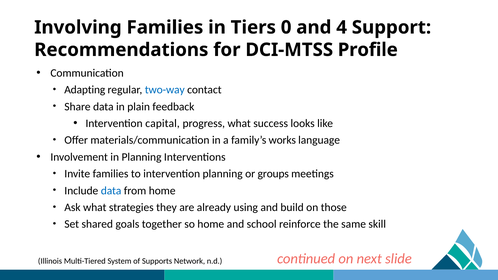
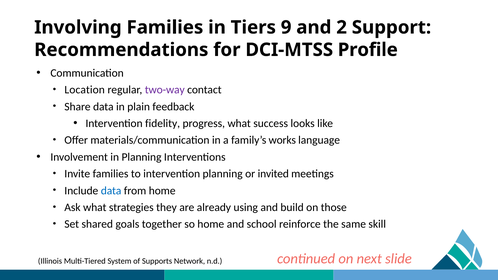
0: 0 -> 9
4: 4 -> 2
Adapting: Adapting -> Location
two-way colour: blue -> purple
capital: capital -> fidelity
groups: groups -> invited
